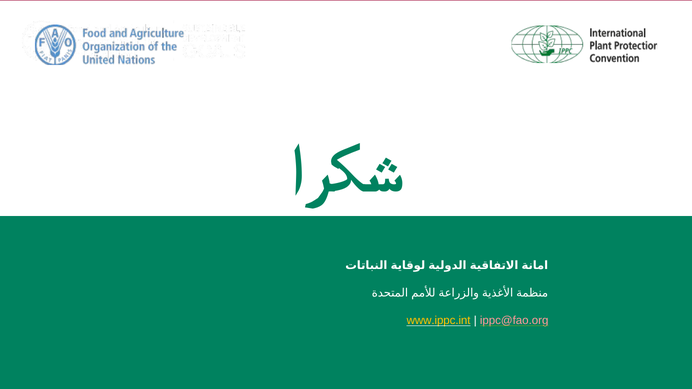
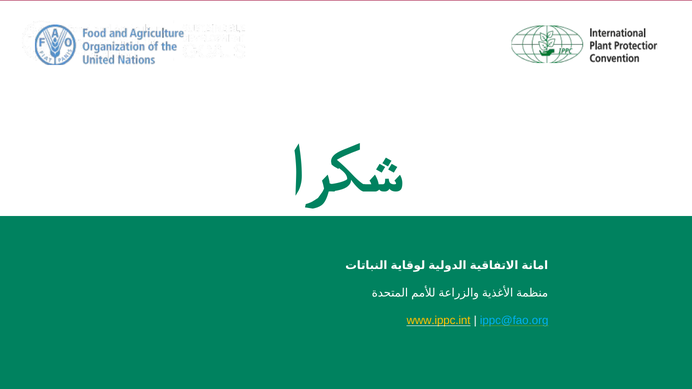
ippc@fao.org colour: pink -> light blue
